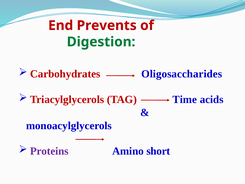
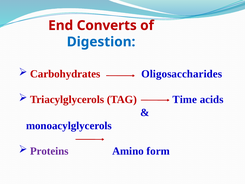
Prevents: Prevents -> Converts
Digestion colour: green -> blue
short: short -> form
